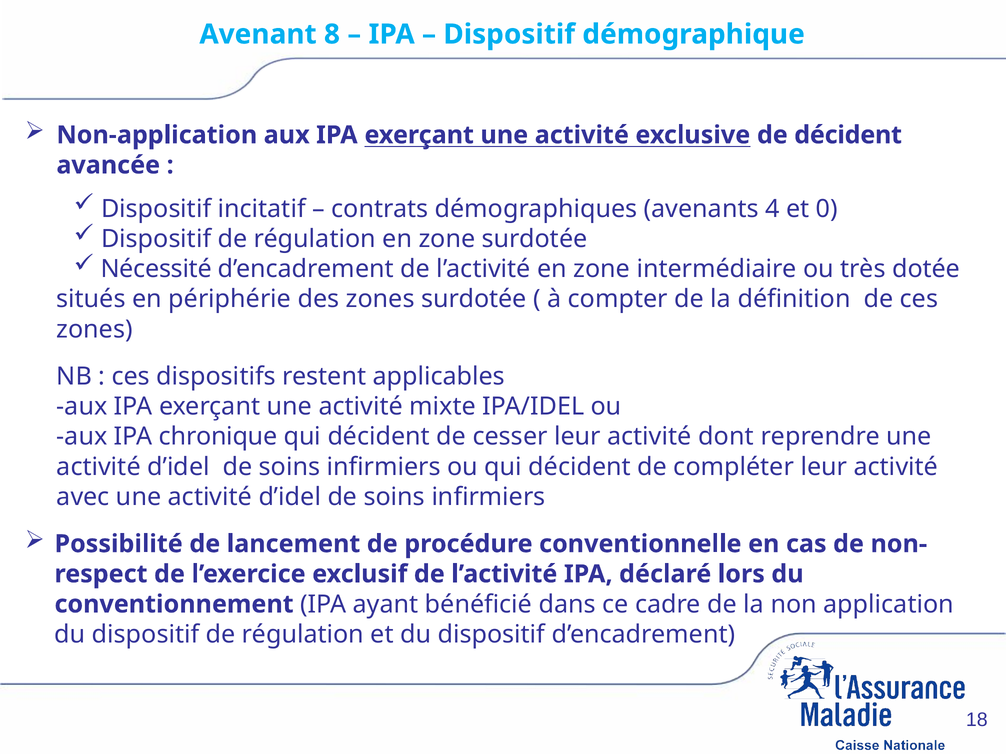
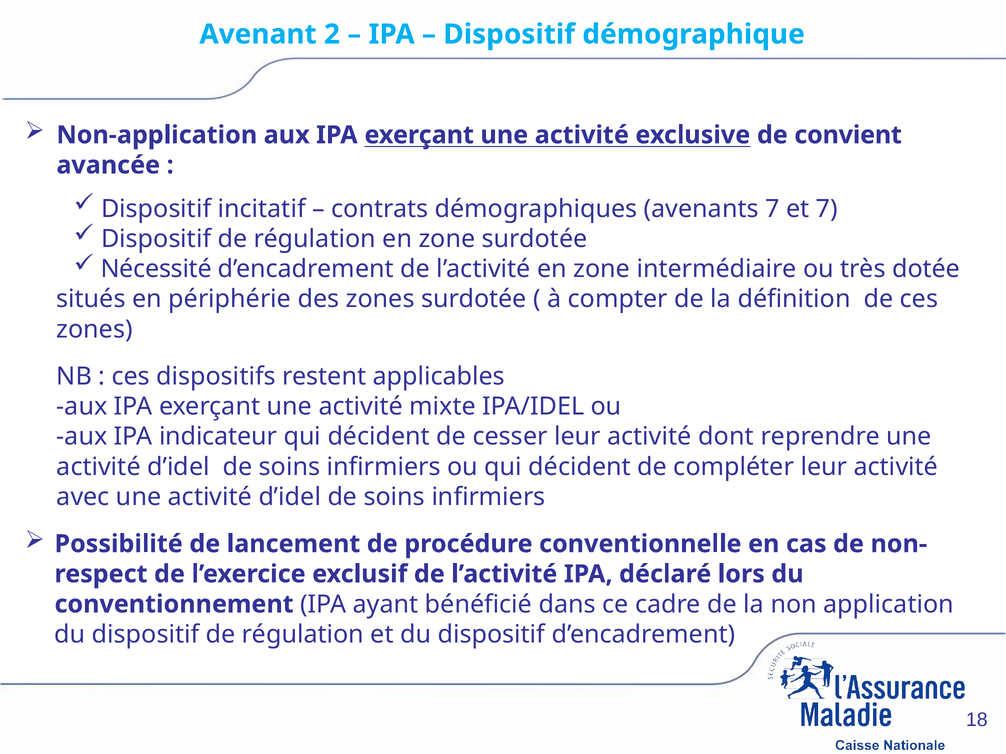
8: 8 -> 2
de décident: décident -> convient
avenants 4: 4 -> 7
et 0: 0 -> 7
chronique: chronique -> indicateur
